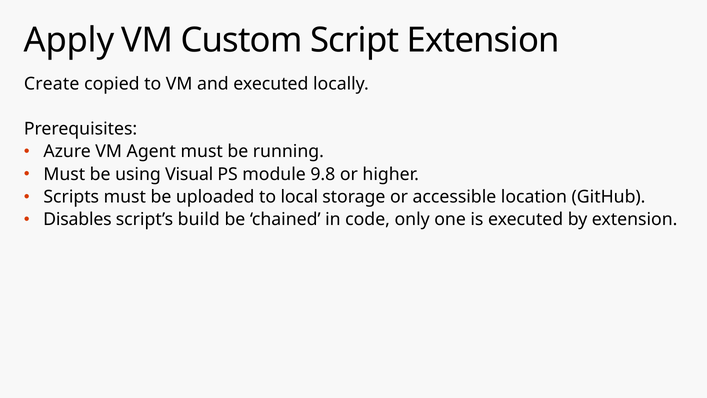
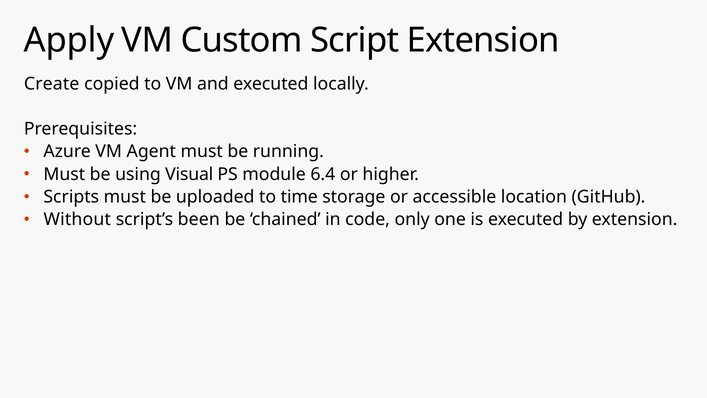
9.8: 9.8 -> 6.4
local: local -> time
Disables: Disables -> Without
build: build -> been
